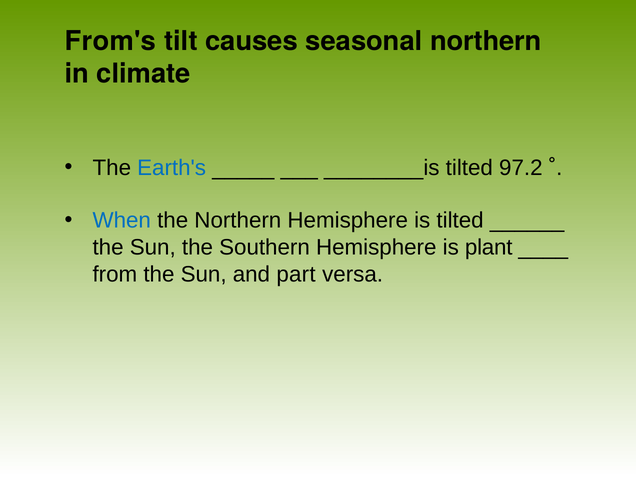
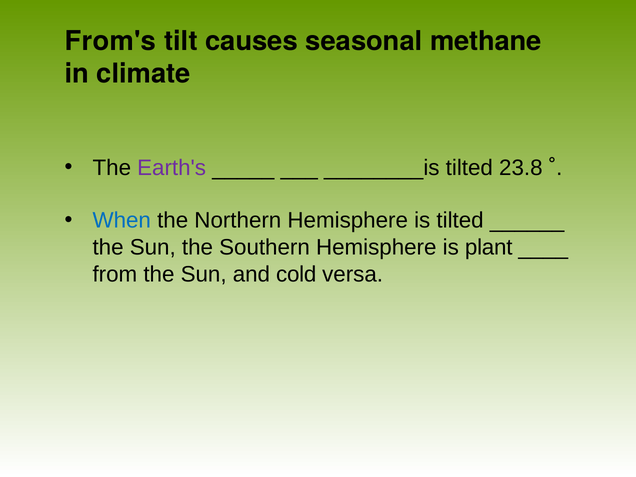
seasonal northern: northern -> methane
Earth's colour: blue -> purple
97.2: 97.2 -> 23.8
part: part -> cold
